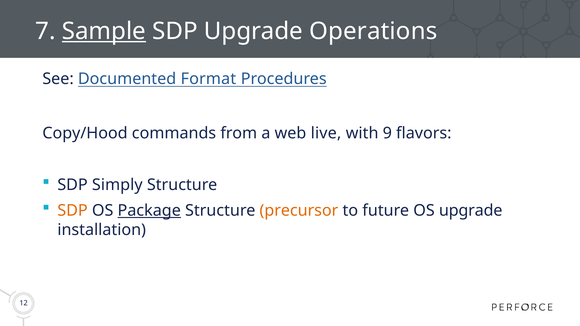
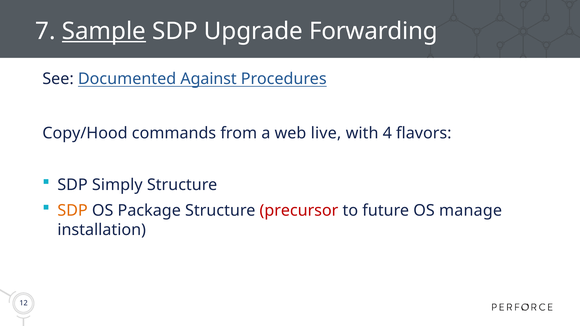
Operations: Operations -> Forwarding
Format: Format -> Against
9: 9 -> 4
Package underline: present -> none
precursor colour: orange -> red
OS upgrade: upgrade -> manage
